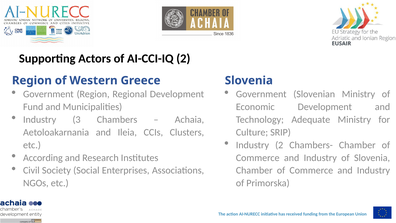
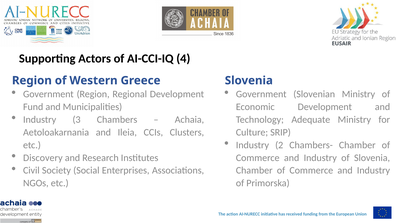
AI-CCI-IQ 2: 2 -> 4
According: According -> Discovery
